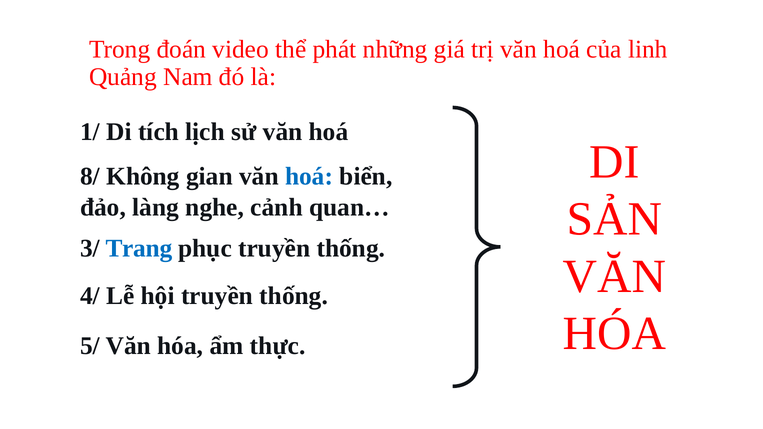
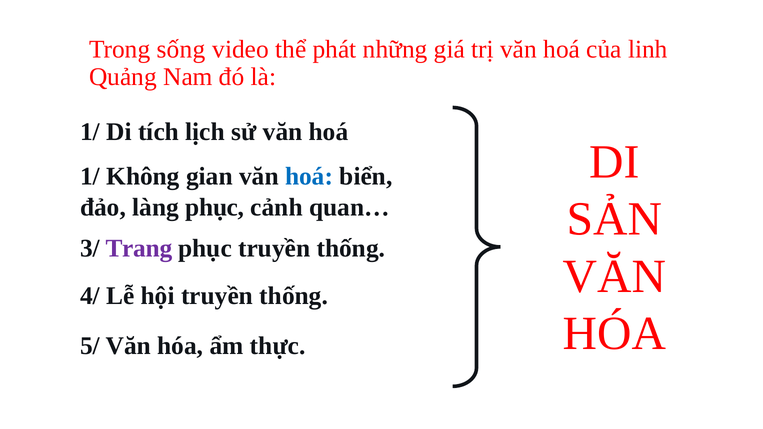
đoán: đoán -> sống
8/ at (90, 177): 8/ -> 1/
làng nghe: nghe -> phục
Trang colour: blue -> purple
